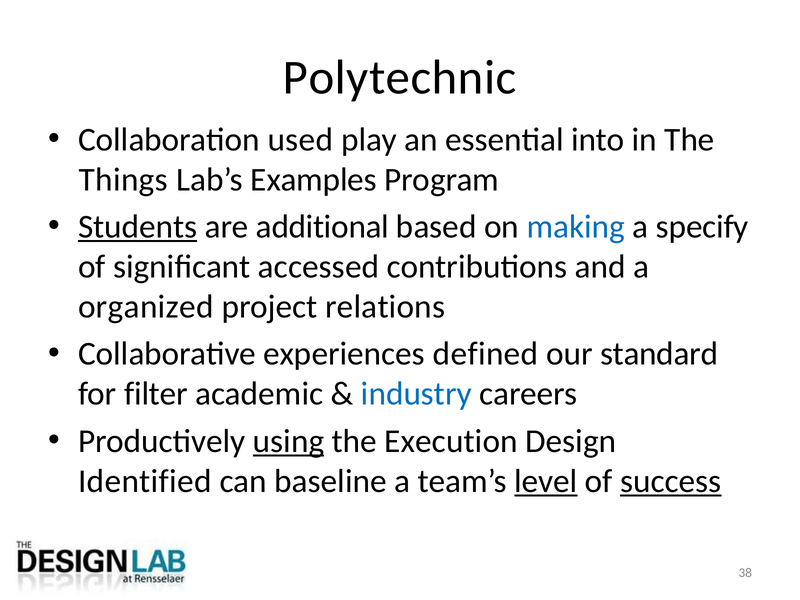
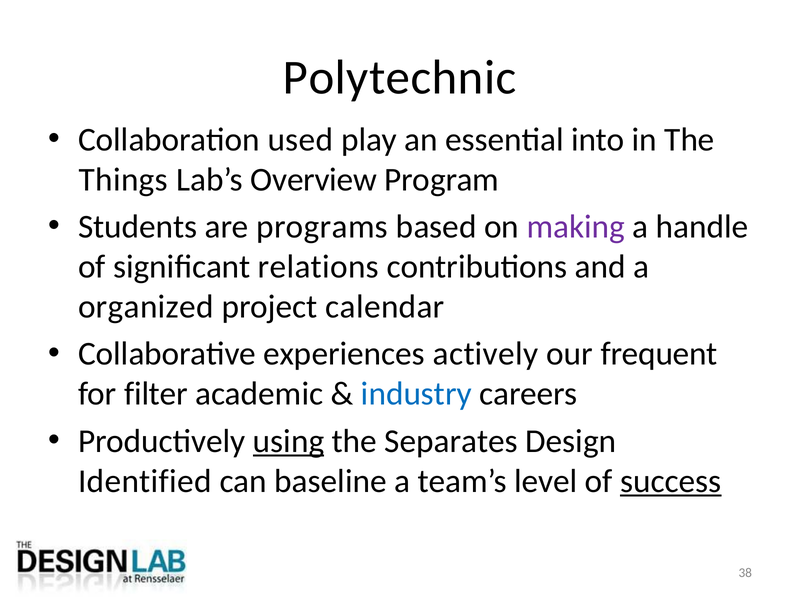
Examples: Examples -> Overview
Students underline: present -> none
additional: additional -> programs
making colour: blue -> purple
specify: specify -> handle
accessed: accessed -> relations
relations: relations -> calendar
defined: defined -> actively
standard: standard -> frequent
Execution: Execution -> Separates
level underline: present -> none
